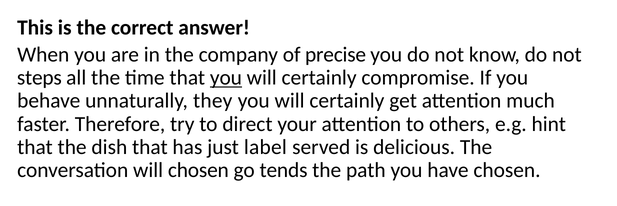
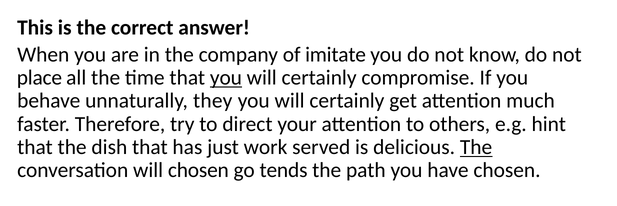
precise: precise -> imitate
steps: steps -> place
label: label -> work
The at (476, 147) underline: none -> present
